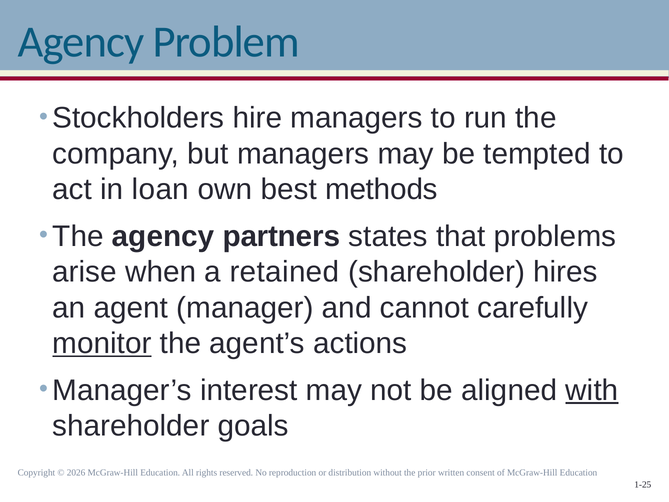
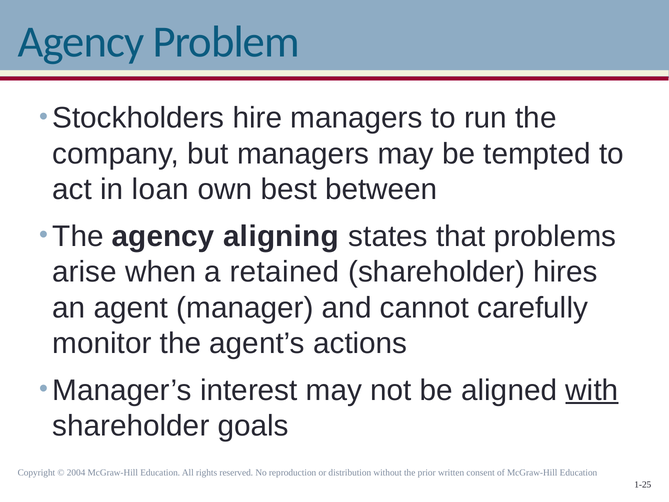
methods: methods -> between
partners: partners -> aligning
monitor underline: present -> none
2026: 2026 -> 2004
